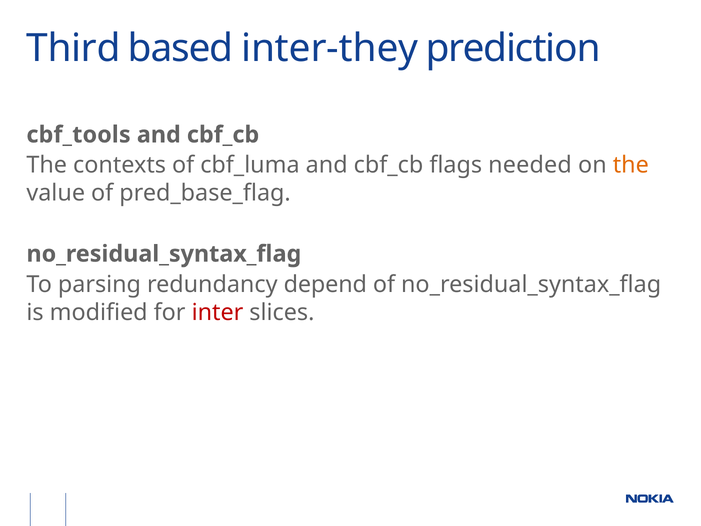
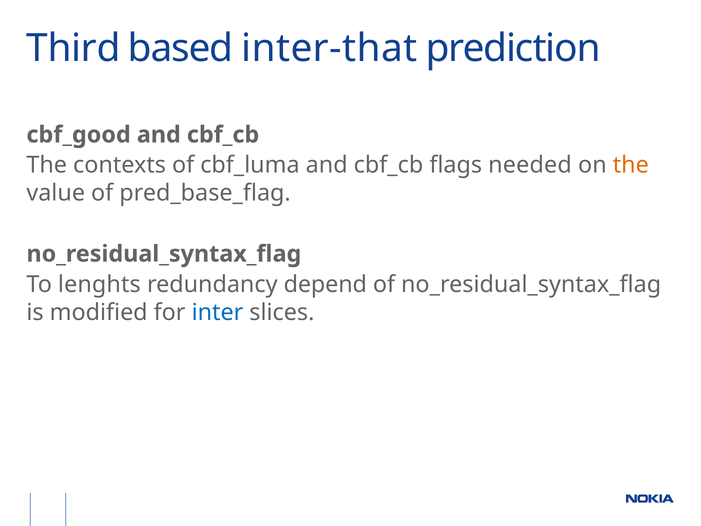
inter-they: inter-they -> inter-that
cbf_tools: cbf_tools -> cbf_good
parsing: parsing -> lenghts
inter colour: red -> blue
